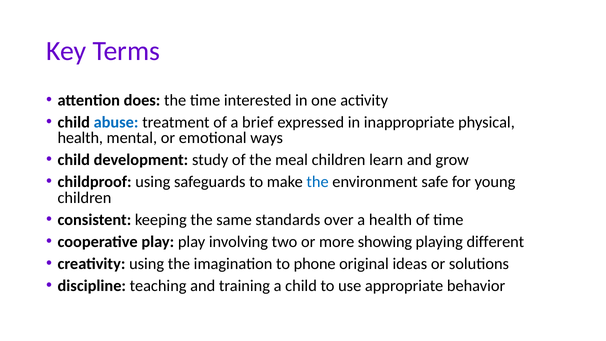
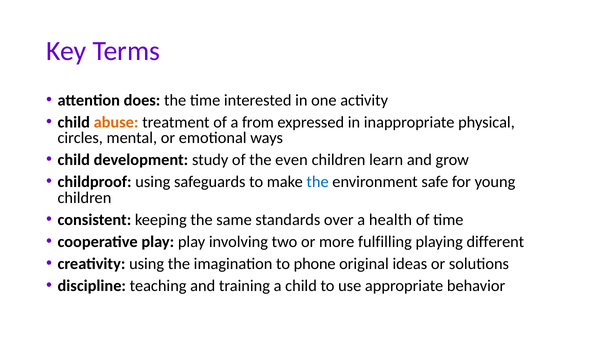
abuse colour: blue -> orange
brief: brief -> from
health at (80, 138): health -> circles
meal: meal -> even
showing: showing -> fulfilling
